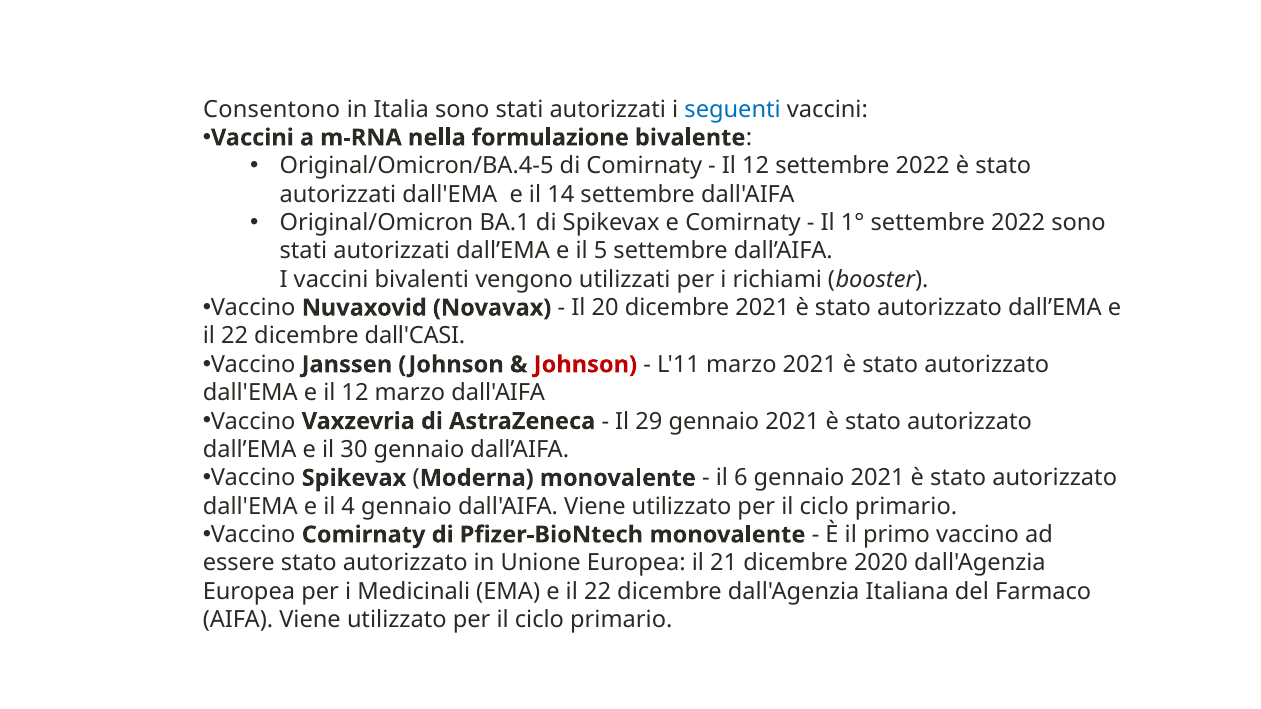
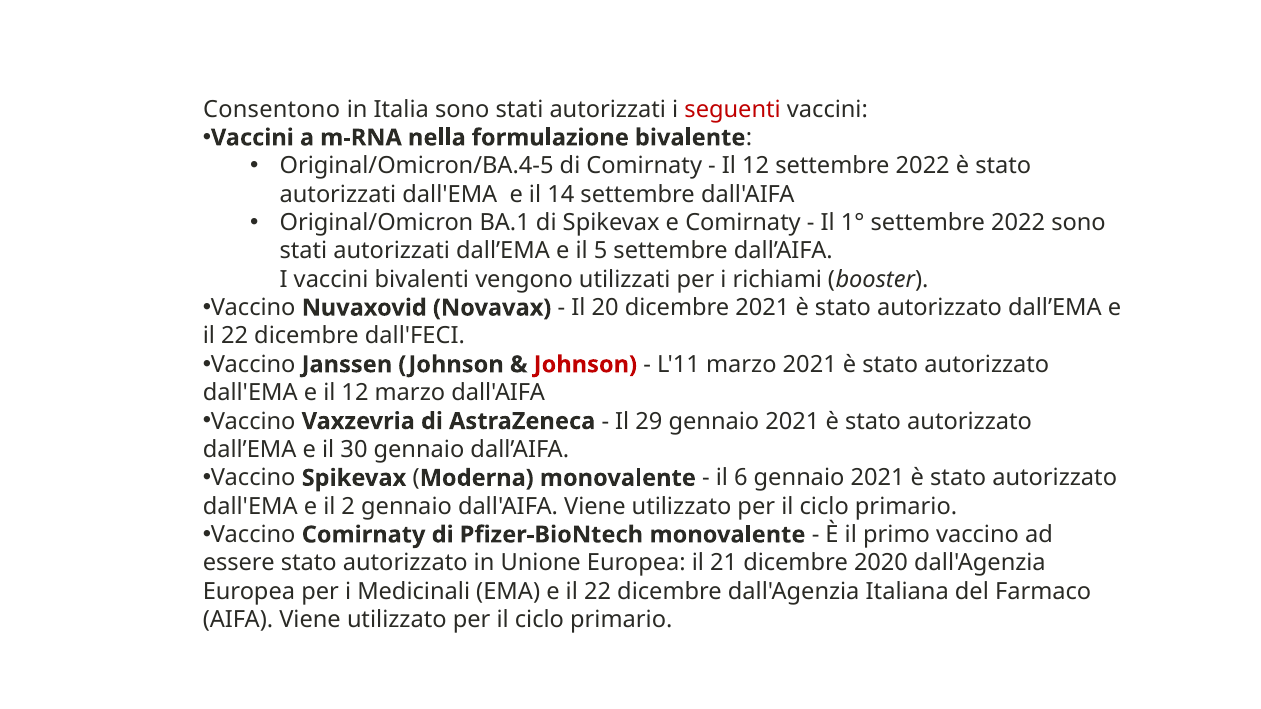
seguenti colour: blue -> red
dall'CASI: dall'CASI -> dall'FECI
4: 4 -> 2
